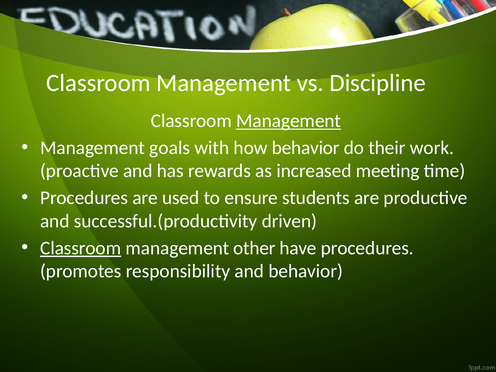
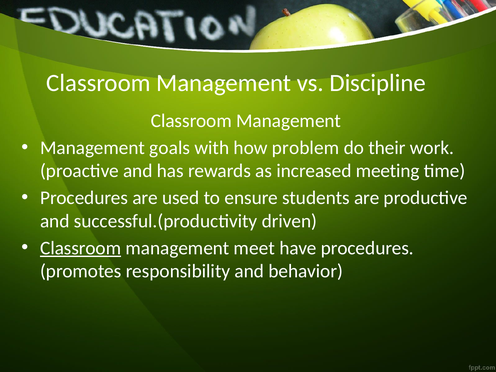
Management at (289, 121) underline: present -> none
how behavior: behavior -> problem
other: other -> meet
